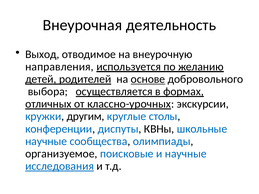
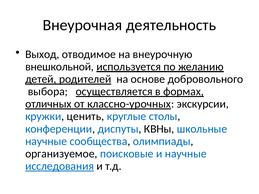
направления: направления -> внешкольной
основе underline: present -> none
другим: другим -> ценить
